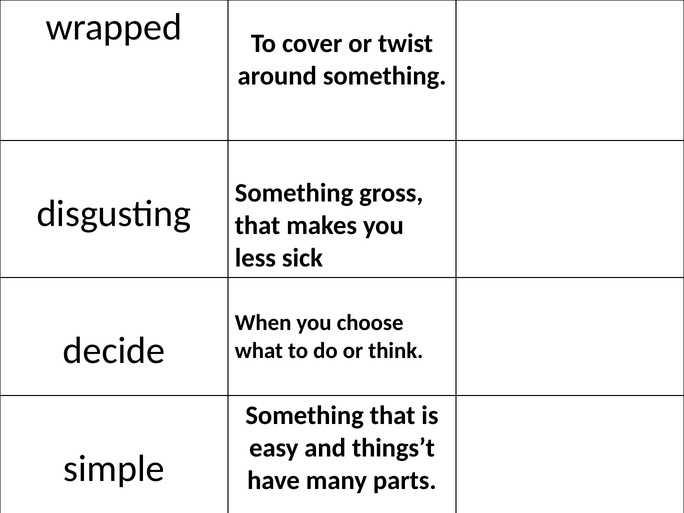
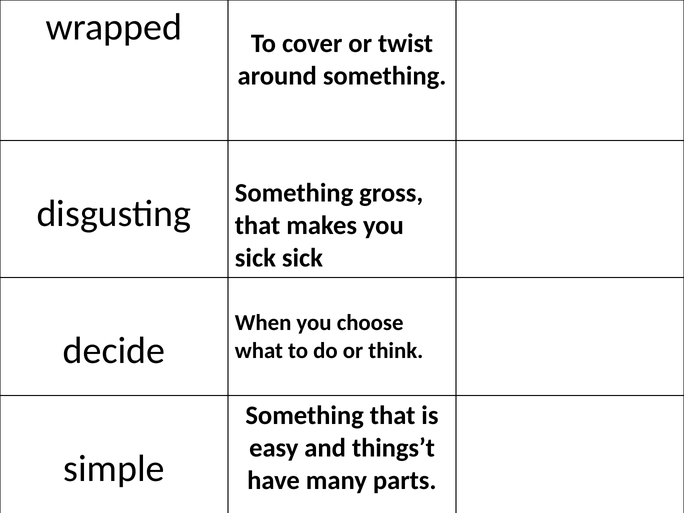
less at (255, 258): less -> sick
